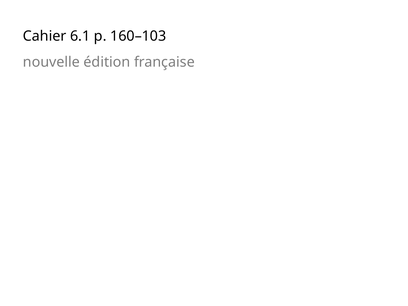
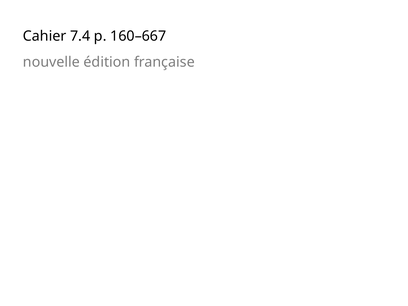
6.1: 6.1 -> 7.4
160–103: 160–103 -> 160–667
